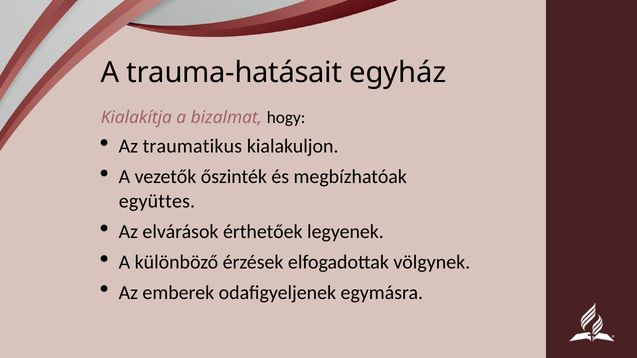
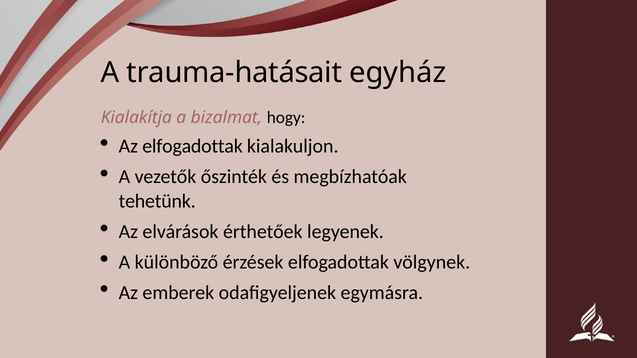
Az traumatikus: traumatikus -> elfogadottak
együttes: együttes -> tehetünk
